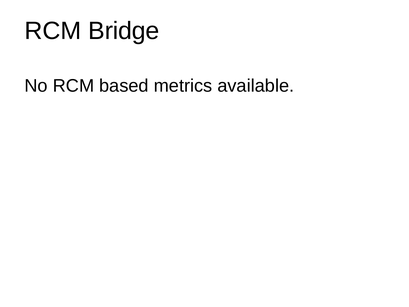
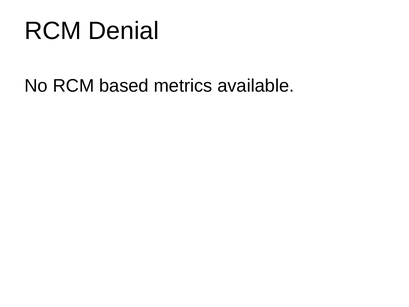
Bridge: Bridge -> Denial
